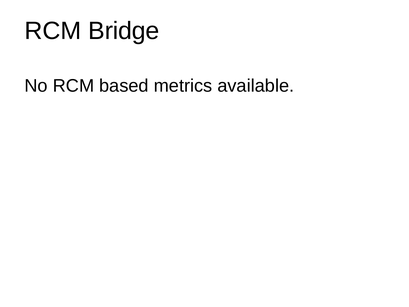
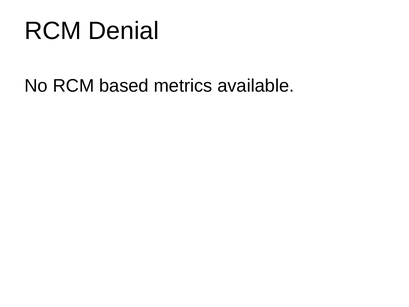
Bridge: Bridge -> Denial
